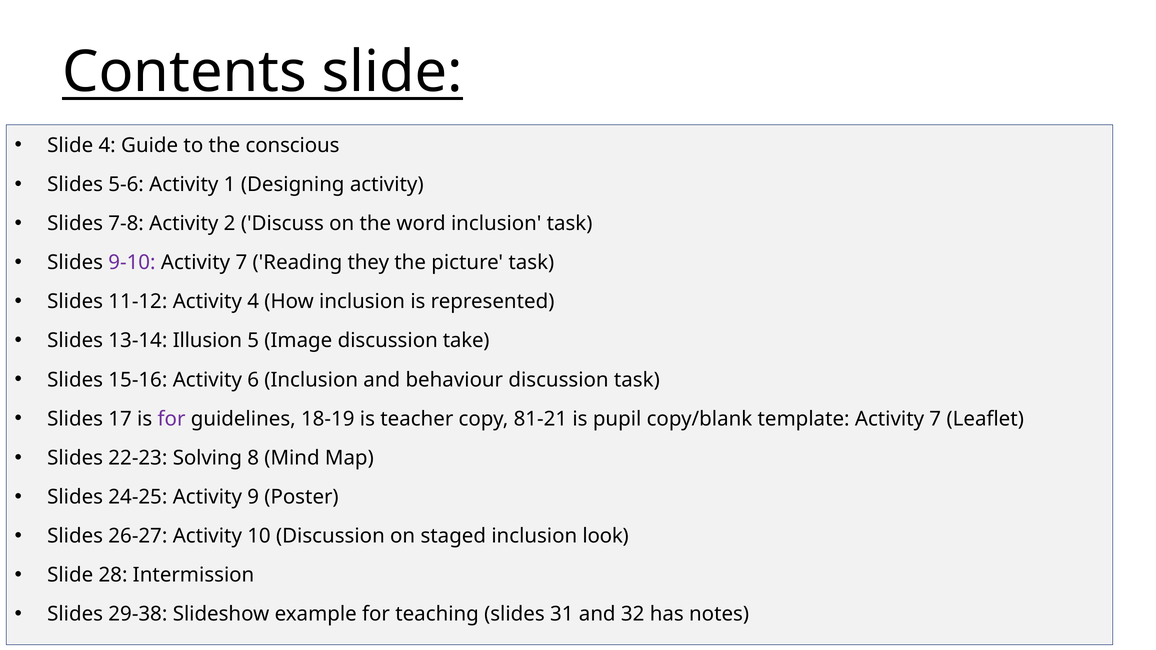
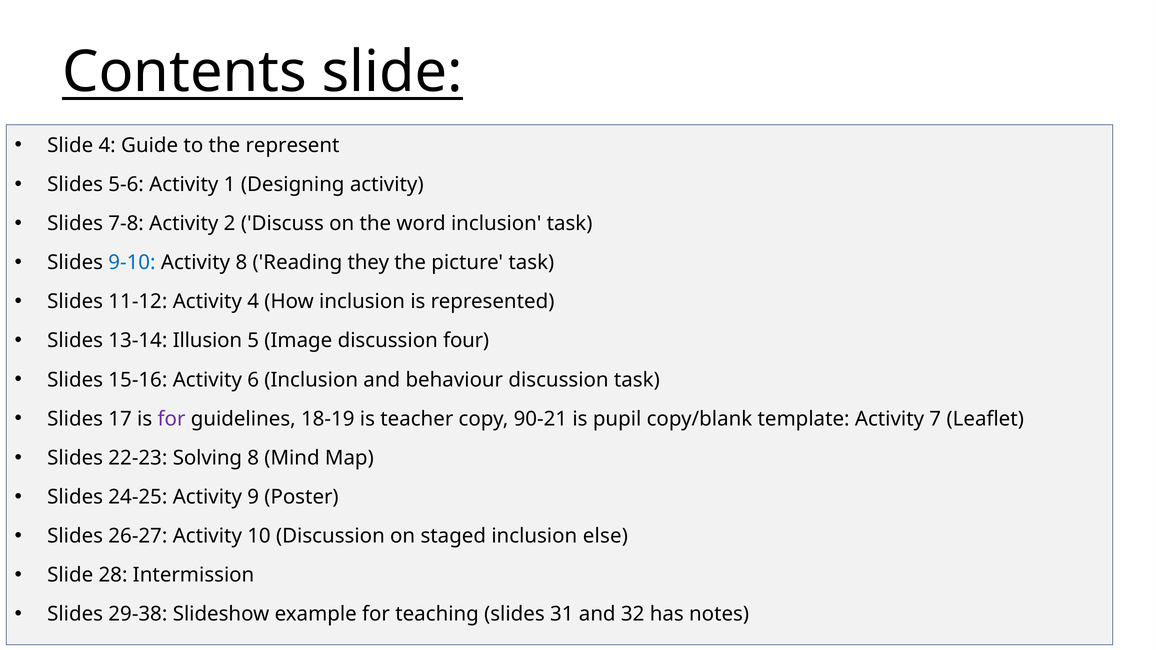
conscious: conscious -> represent
9-10 colour: purple -> blue
7 at (241, 263): 7 -> 8
take: take -> four
81-21: 81-21 -> 90-21
look: look -> else
